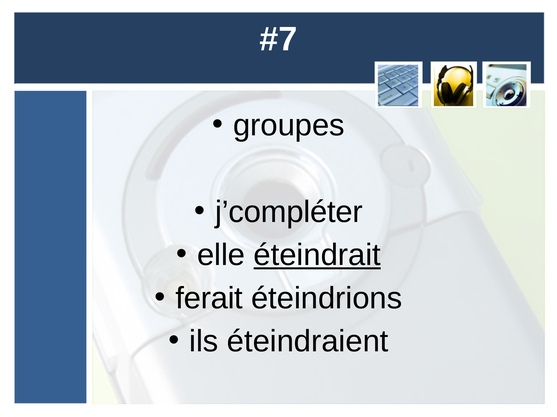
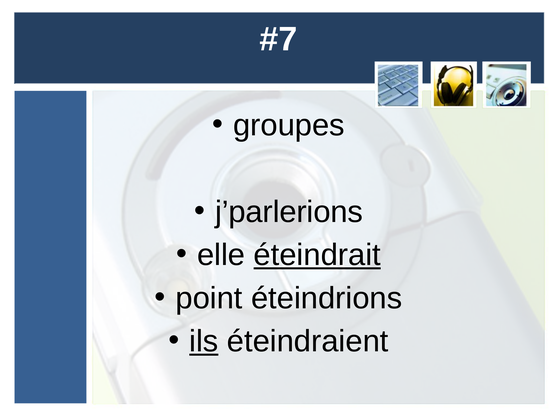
j’compléter: j’compléter -> j’parlerions
ferait: ferait -> point
ils underline: none -> present
